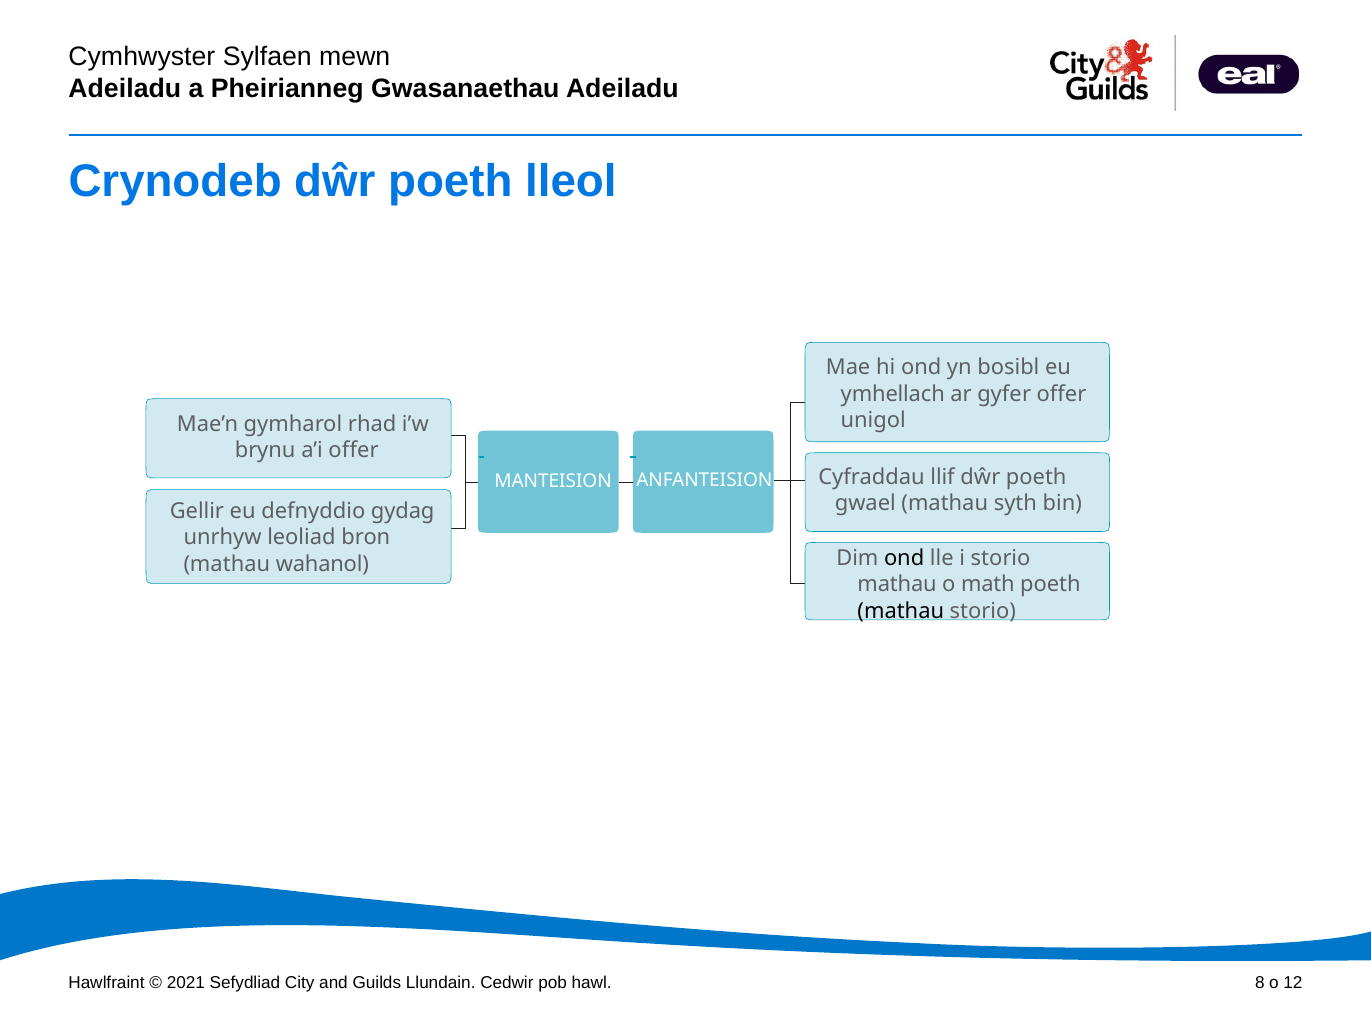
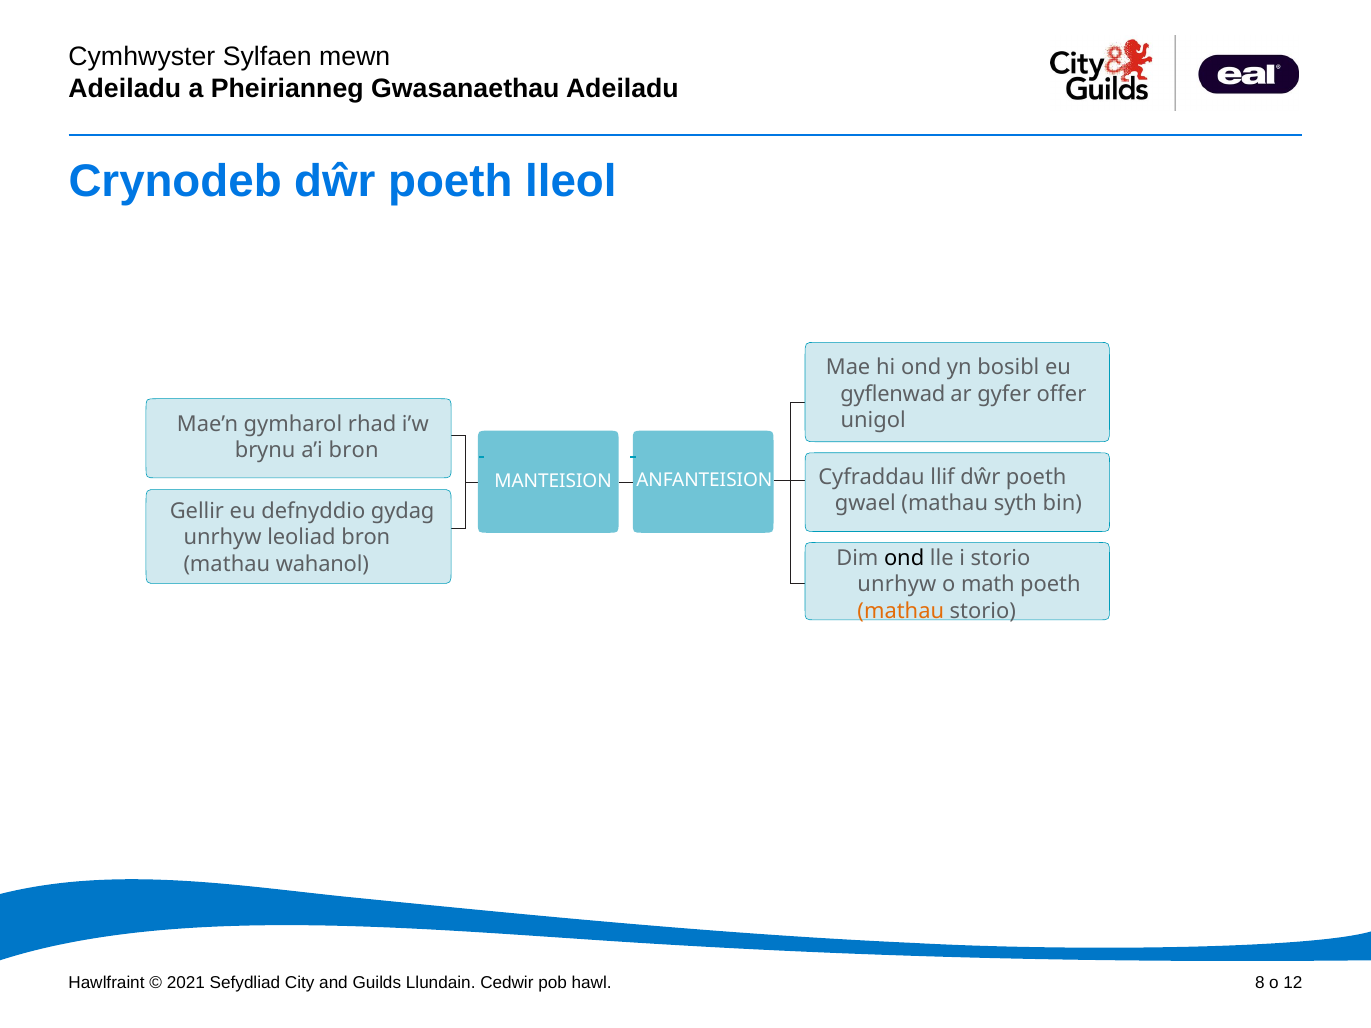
ymhellach: ymhellach -> gyflenwad
a’i offer: offer -> bron
mathau at (897, 585): mathau -> unrhyw
mathau at (901, 611) colour: black -> orange
